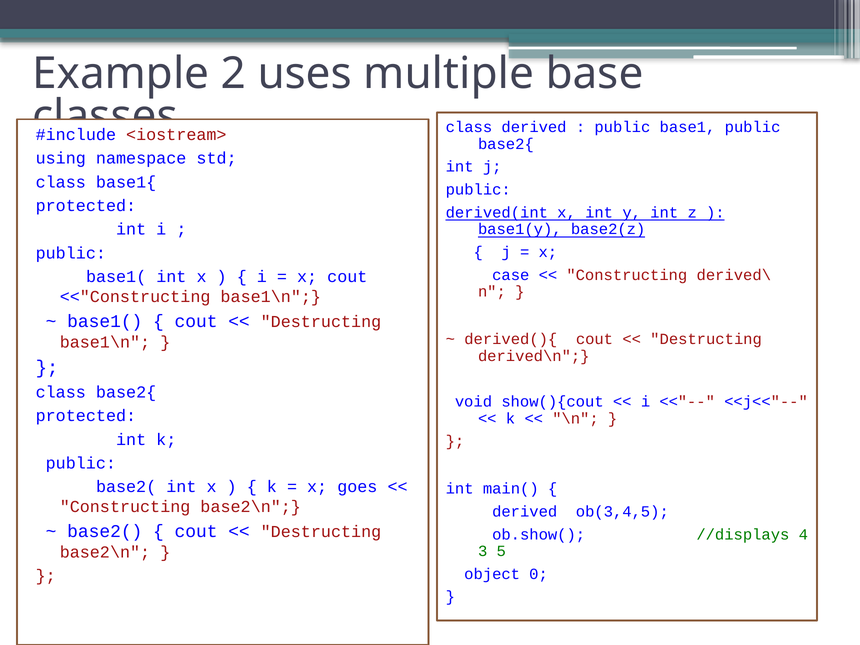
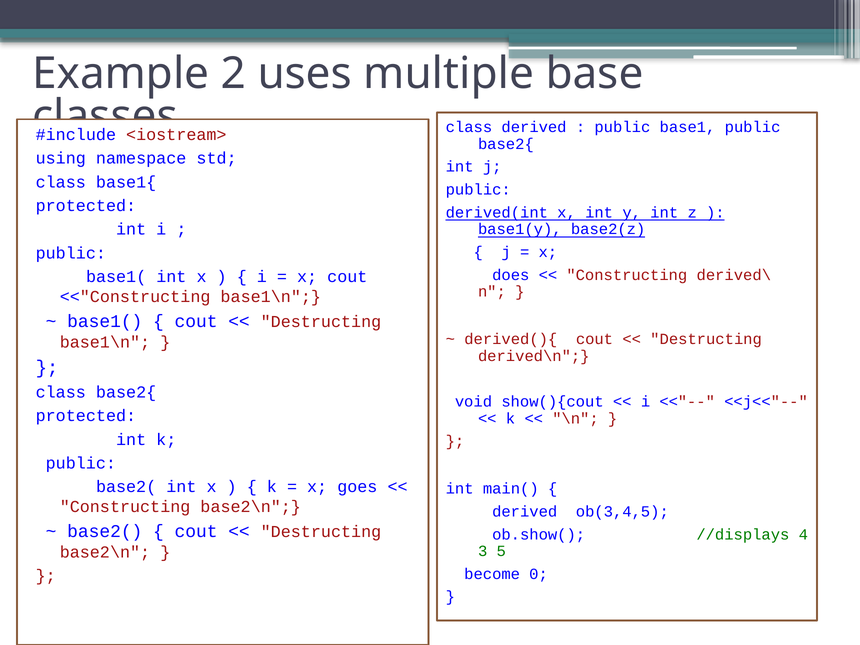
case: case -> does
object: object -> become
